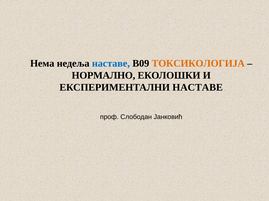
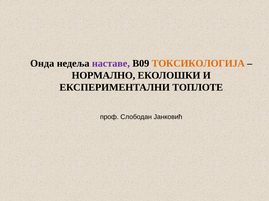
Нема: Нема -> Онда
наставе at (111, 64) colour: blue -> purple
ЕКСПЕРИМЕНТАЛНИ НАСТАВЕ: НАСТАВЕ -> ТОПЛОТЕ
